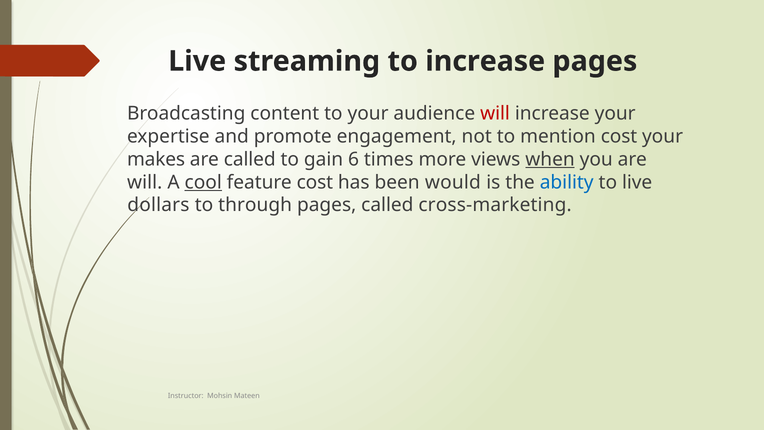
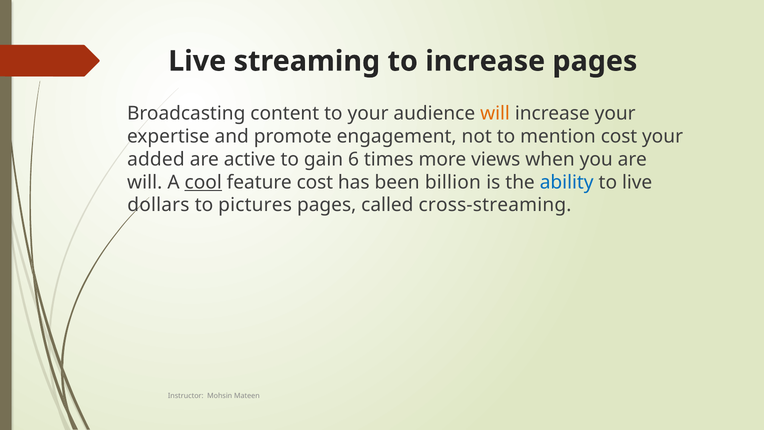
will at (495, 113) colour: red -> orange
makes: makes -> added
are called: called -> active
when underline: present -> none
would: would -> billion
through: through -> pictures
cross-marketing: cross-marketing -> cross-streaming
